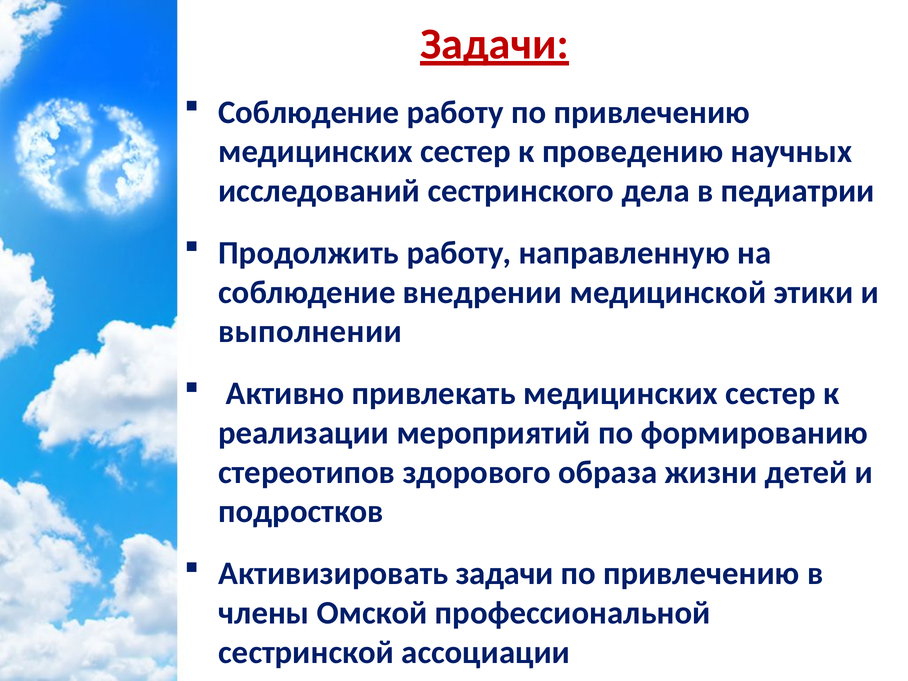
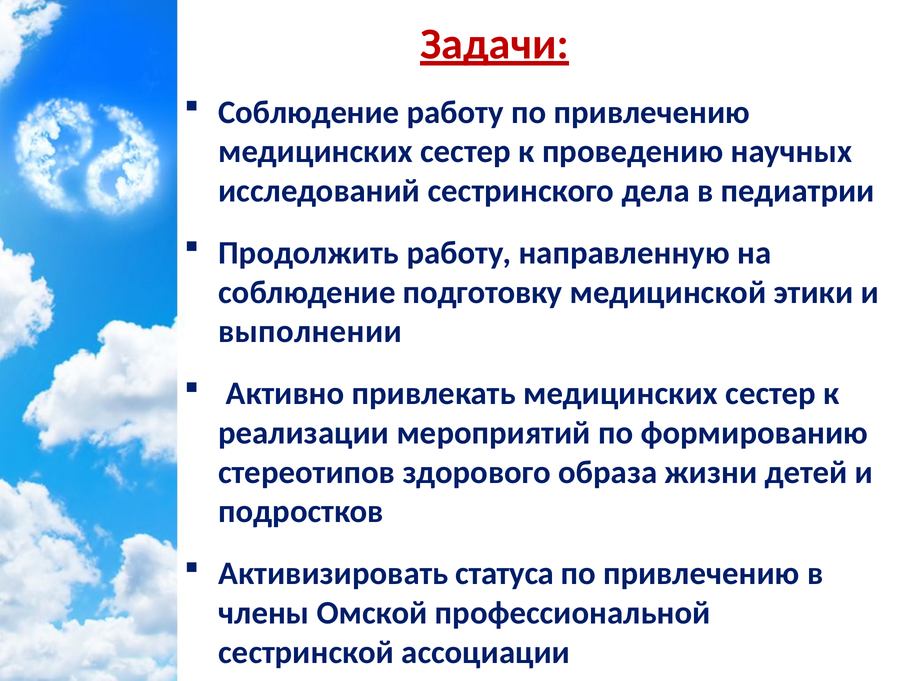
внедрении: внедрении -> подготовку
Активизировать задачи: задачи -> статуса
